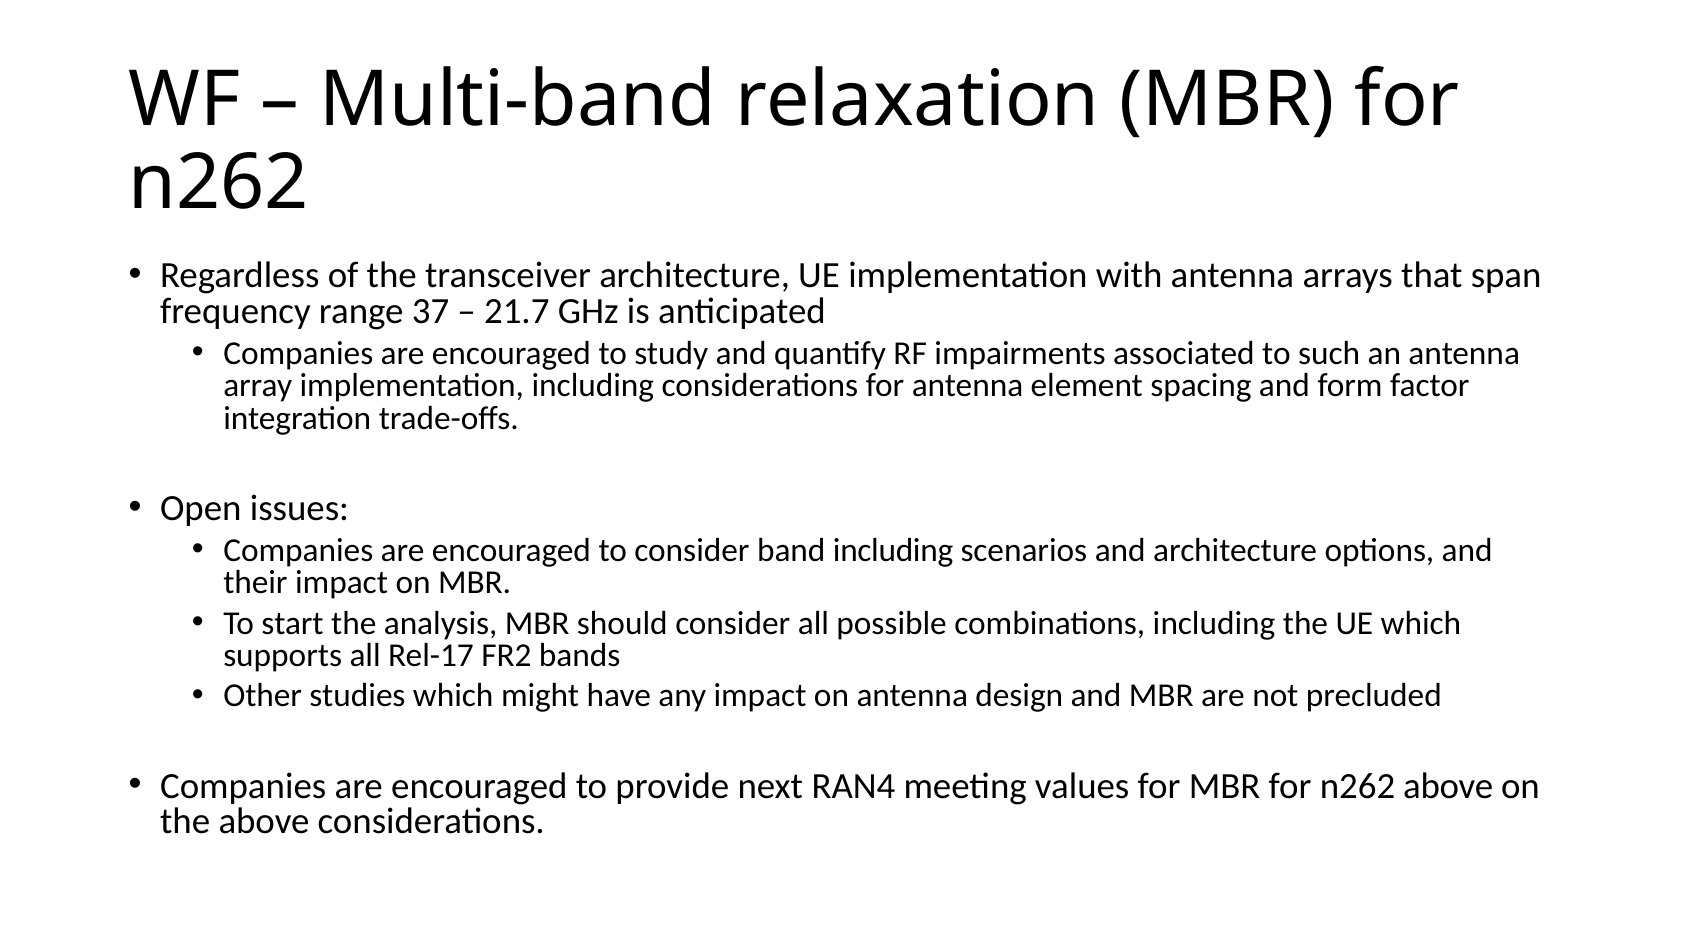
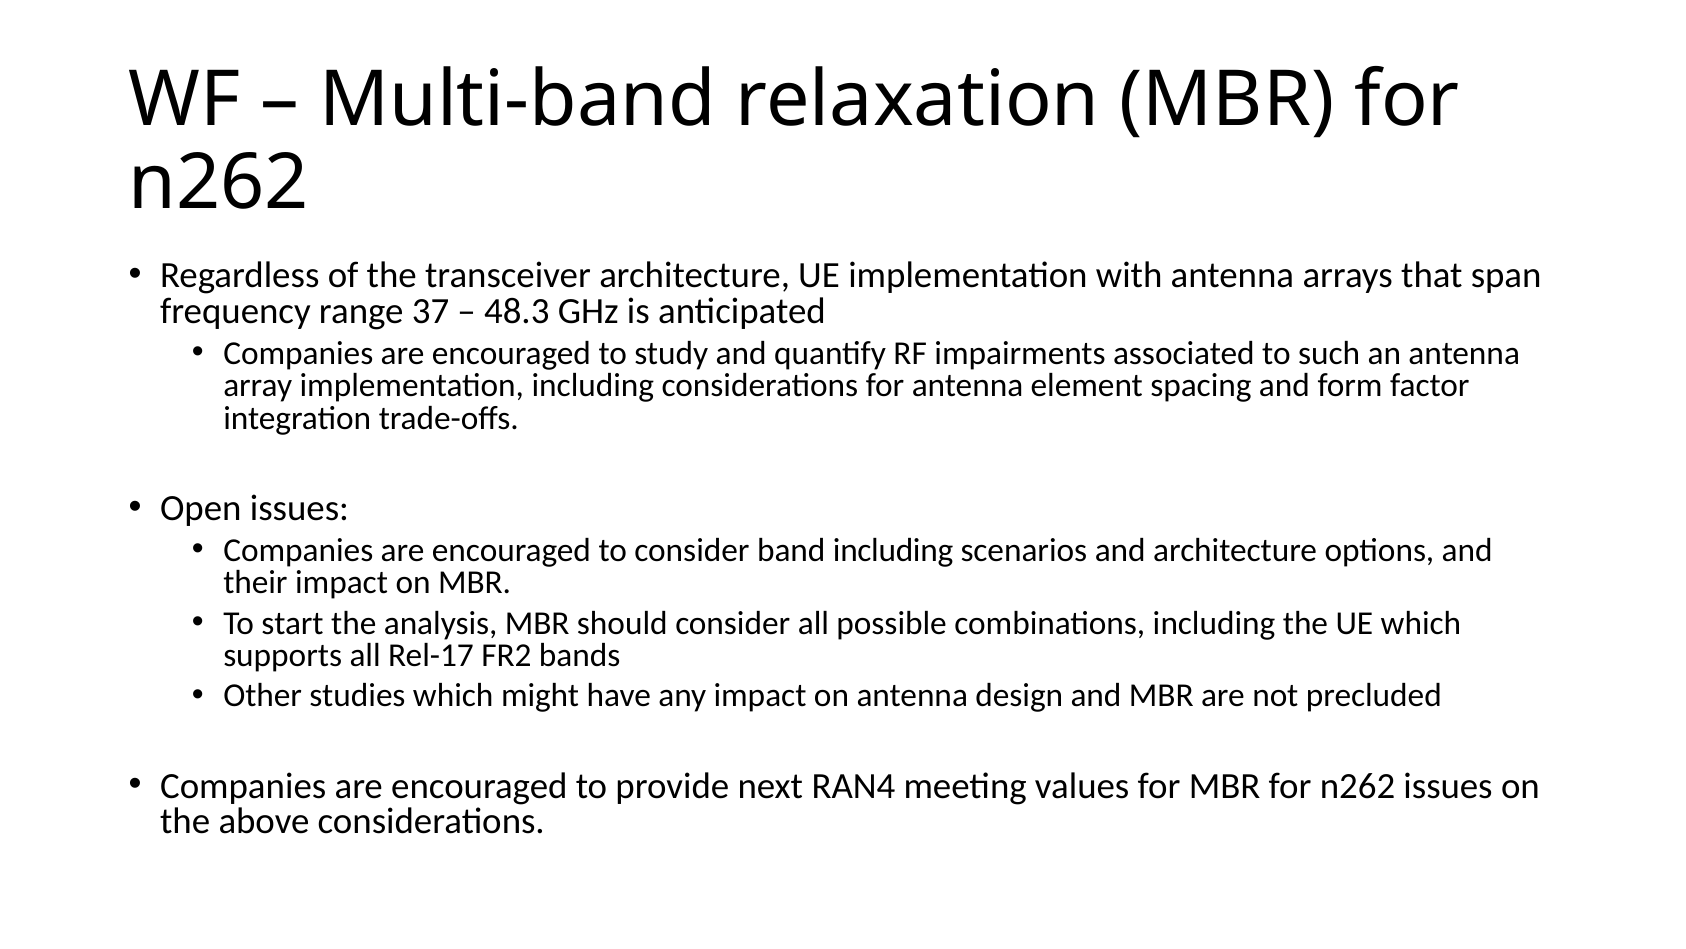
21.7: 21.7 -> 48.3
n262 above: above -> issues
